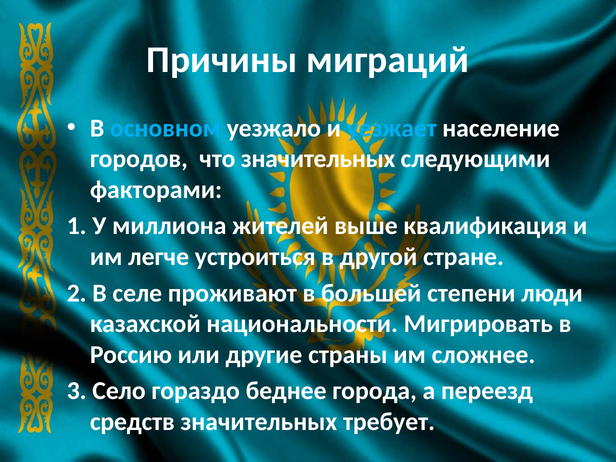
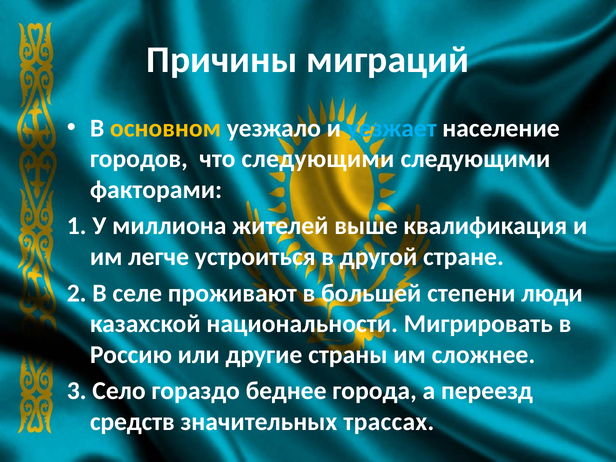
основном colour: light blue -> yellow
что значительных: значительных -> следующими
требует: требует -> трассах
